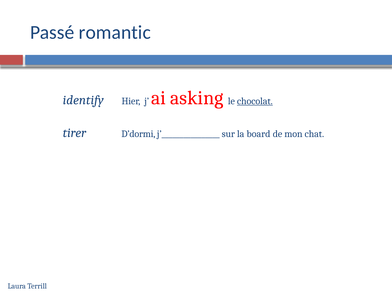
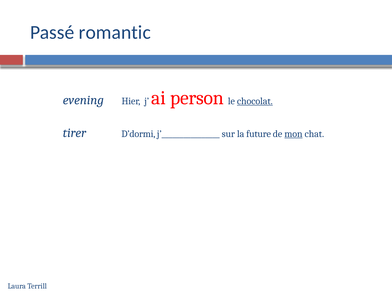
identify: identify -> evening
asking: asking -> person
board: board -> future
mon underline: none -> present
